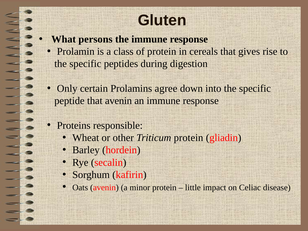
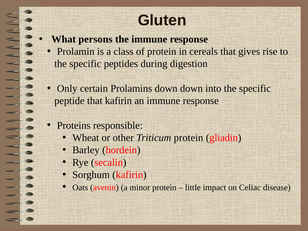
Prolamins agree: agree -> down
that avenin: avenin -> kafirin
